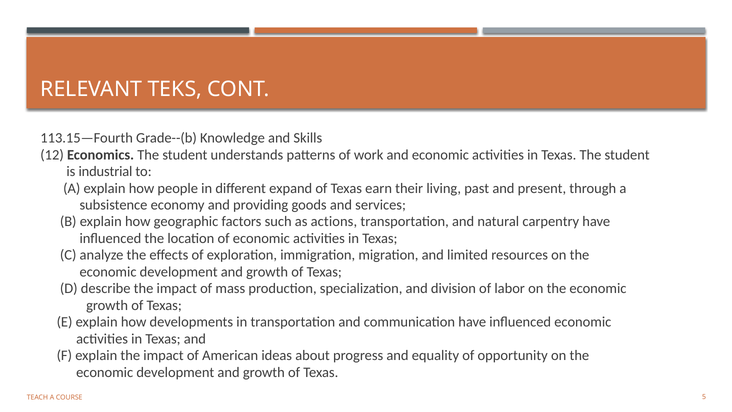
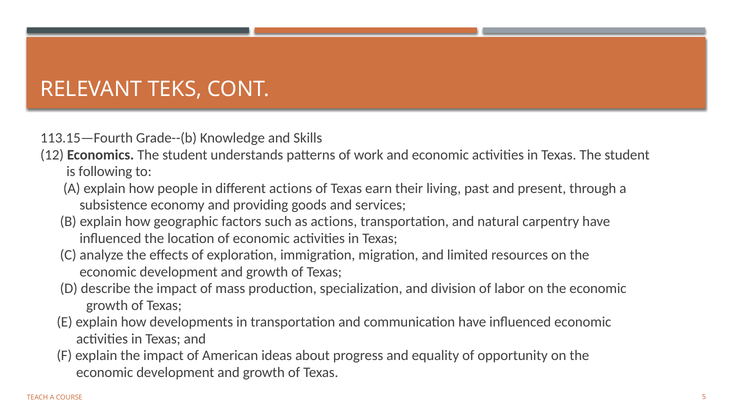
industrial: industrial -> following
different expand: expand -> actions
